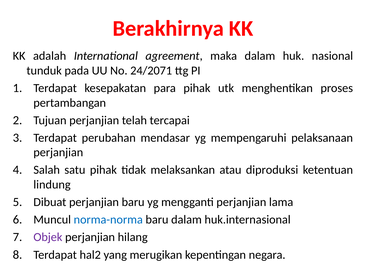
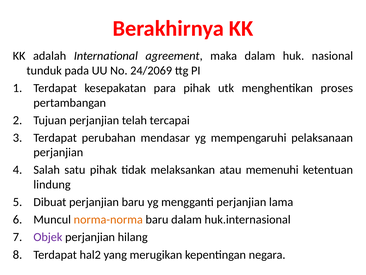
24/2071: 24/2071 -> 24/2069
diproduksi: diproduksi -> memenuhi
norma-norma colour: blue -> orange
